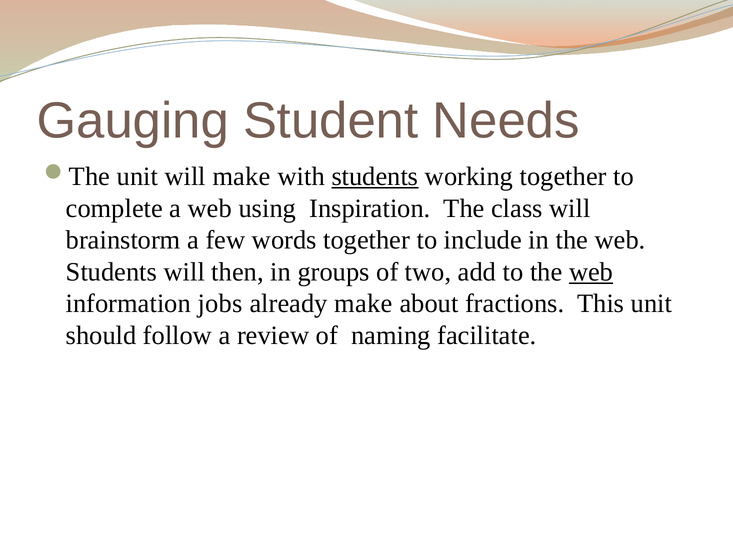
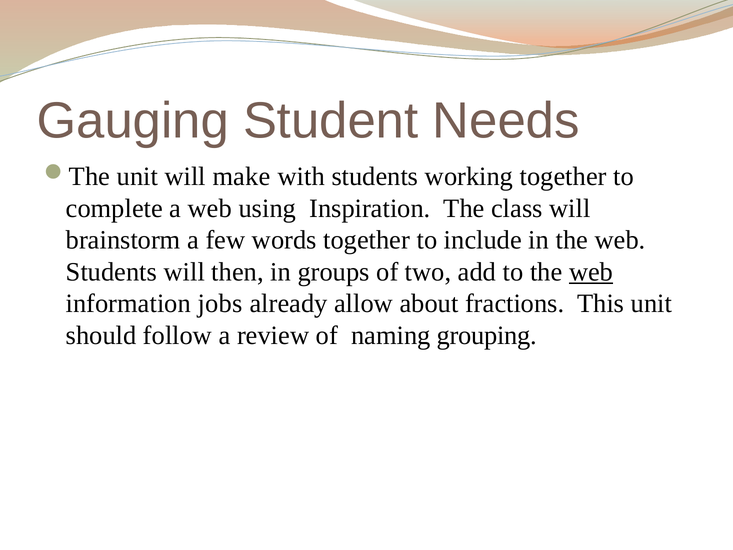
students at (375, 176) underline: present -> none
already make: make -> allow
facilitate: facilitate -> grouping
